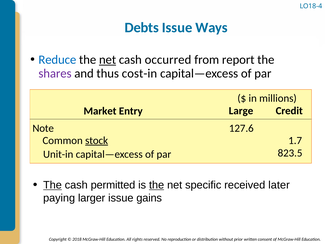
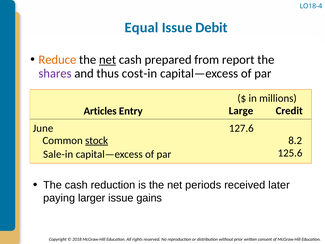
Debts: Debts -> Equal
Ways: Ways -> Debit
Reduce colour: blue -> orange
occurred: occurred -> prepared
Market: Market -> Articles
Note: Note -> June
1.7: 1.7 -> 8.2
Unit-in: Unit-in -> Sale-in
823.5: 823.5 -> 125.6
The at (52, 185) underline: present -> none
permitted: permitted -> reduction
the at (157, 185) underline: present -> none
specific: specific -> periods
